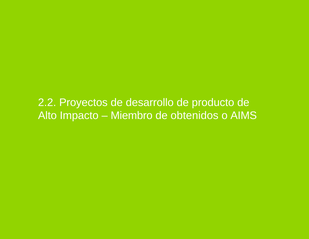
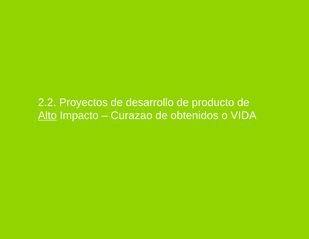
Alto underline: none -> present
Miembro: Miembro -> Curazao
AIMS: AIMS -> VIDA
